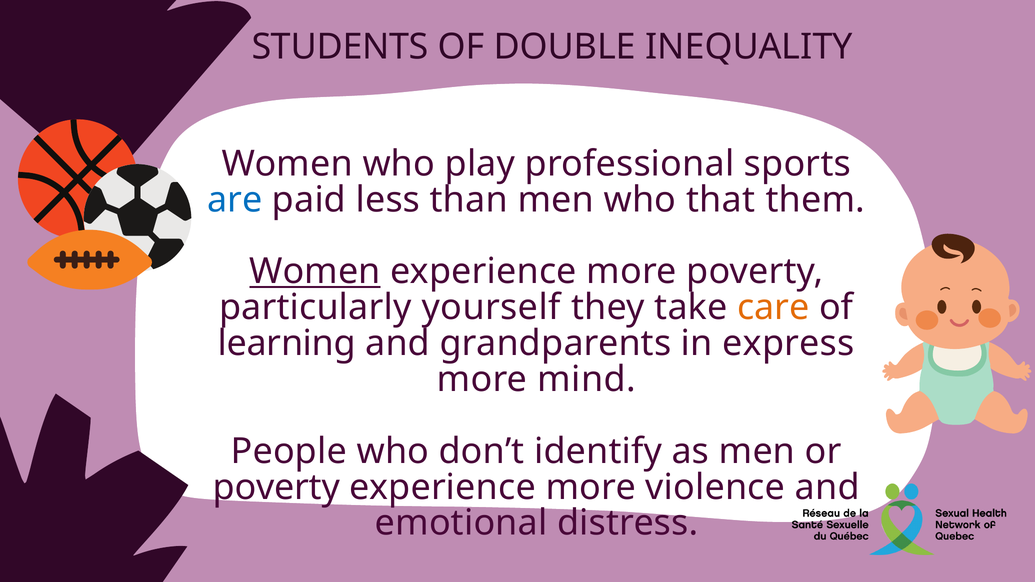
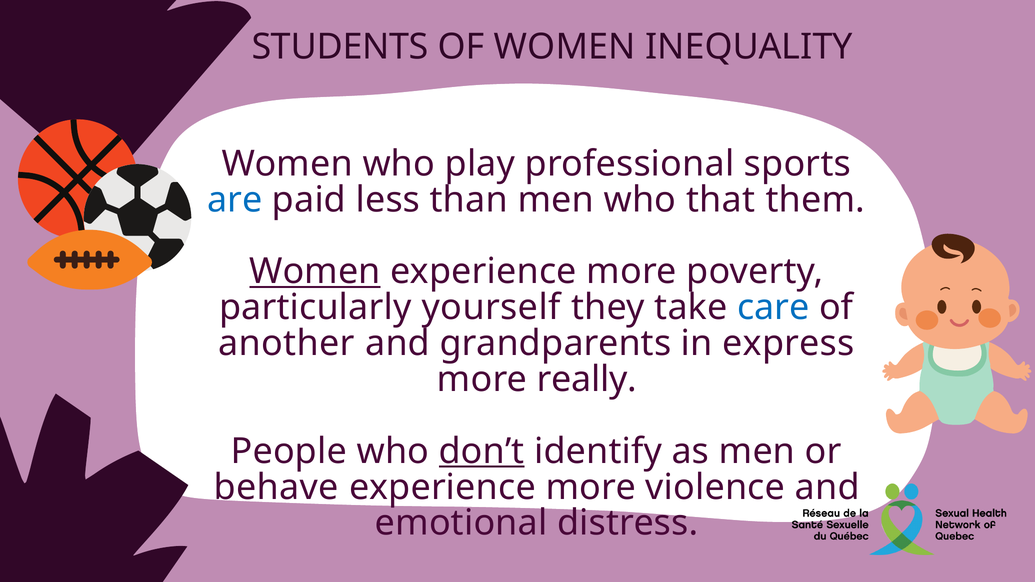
OF DOUBLE: DOUBLE -> WOMEN
care colour: orange -> blue
learning: learning -> another
mind: mind -> really
don’t underline: none -> present
poverty at (276, 487): poverty -> behave
